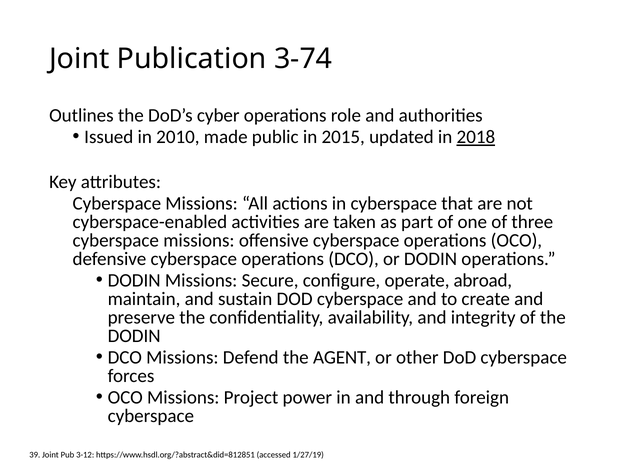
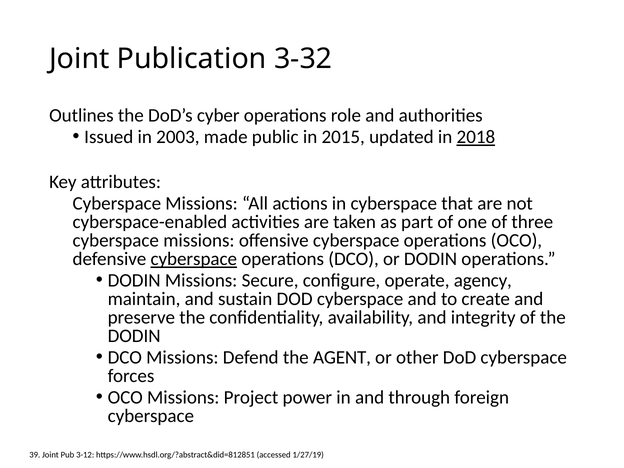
3-74: 3-74 -> 3-32
2010: 2010 -> 2003
cyberspace at (194, 259) underline: none -> present
abroad: abroad -> agency
